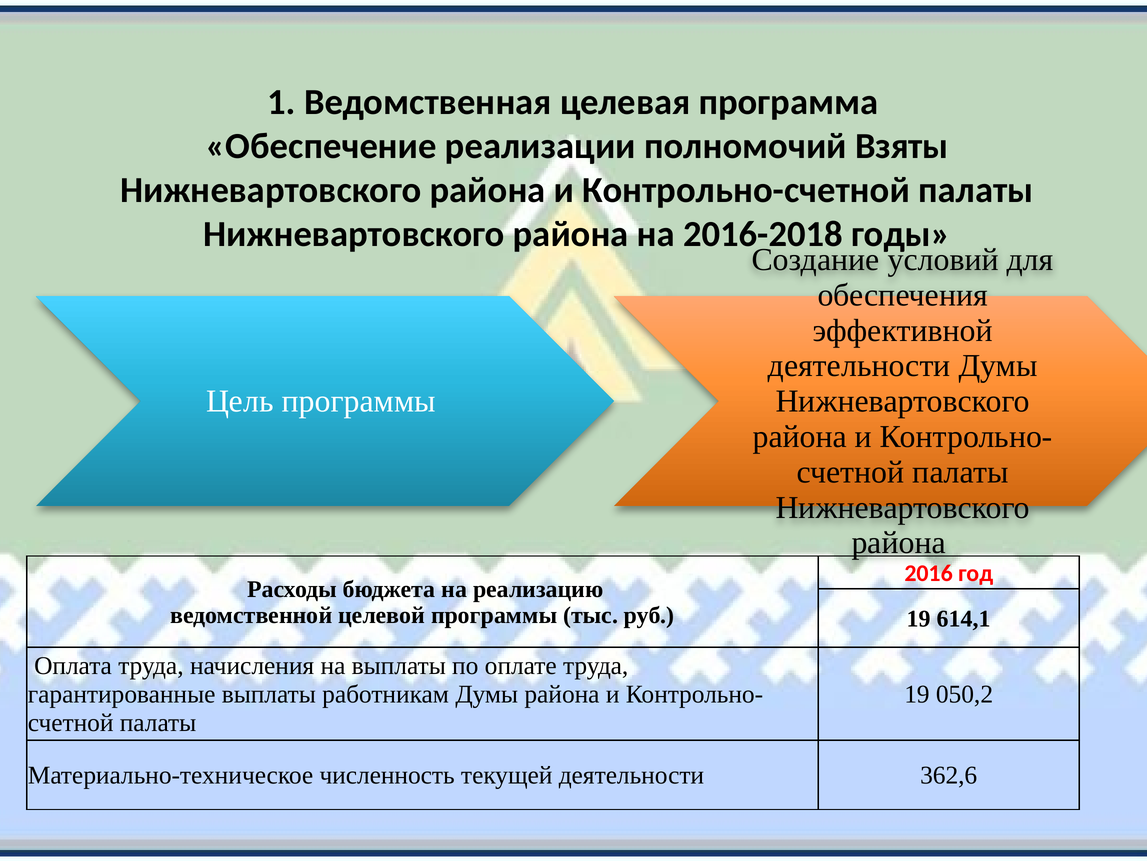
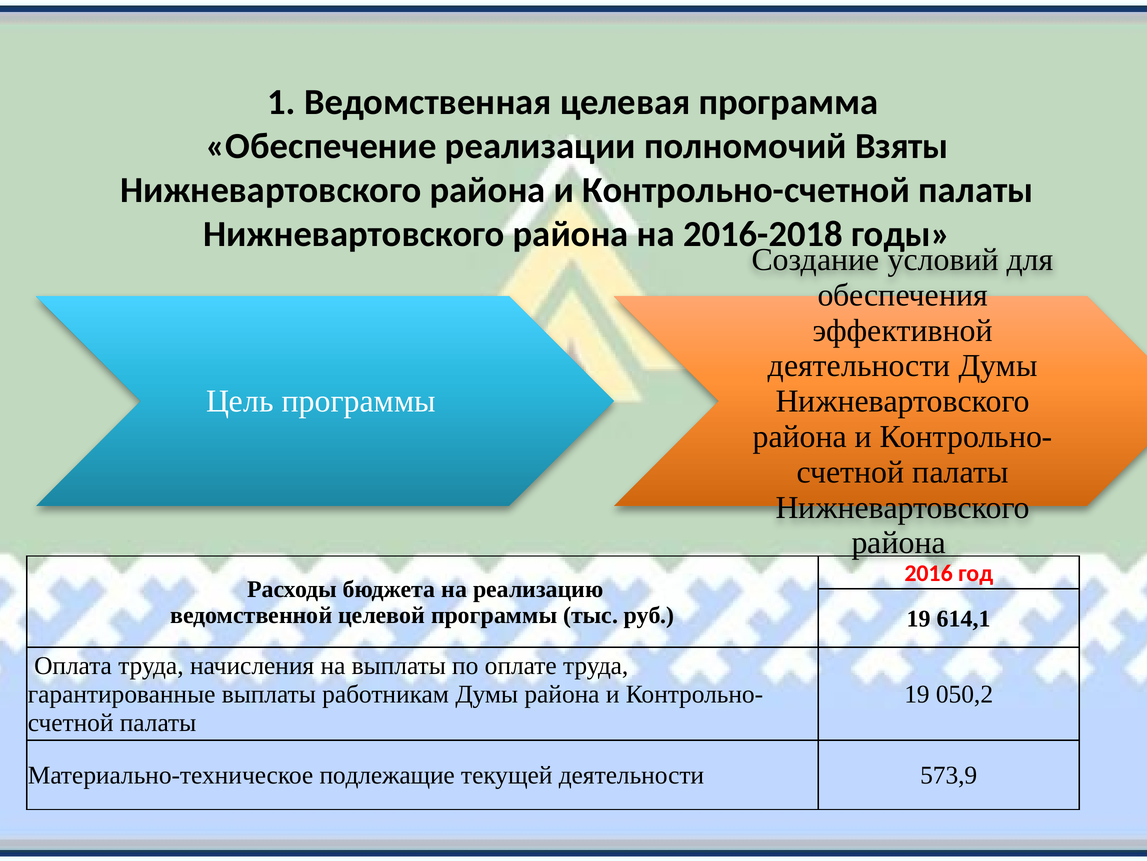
численность: численность -> подлежащие
362,6: 362,6 -> 573,9
